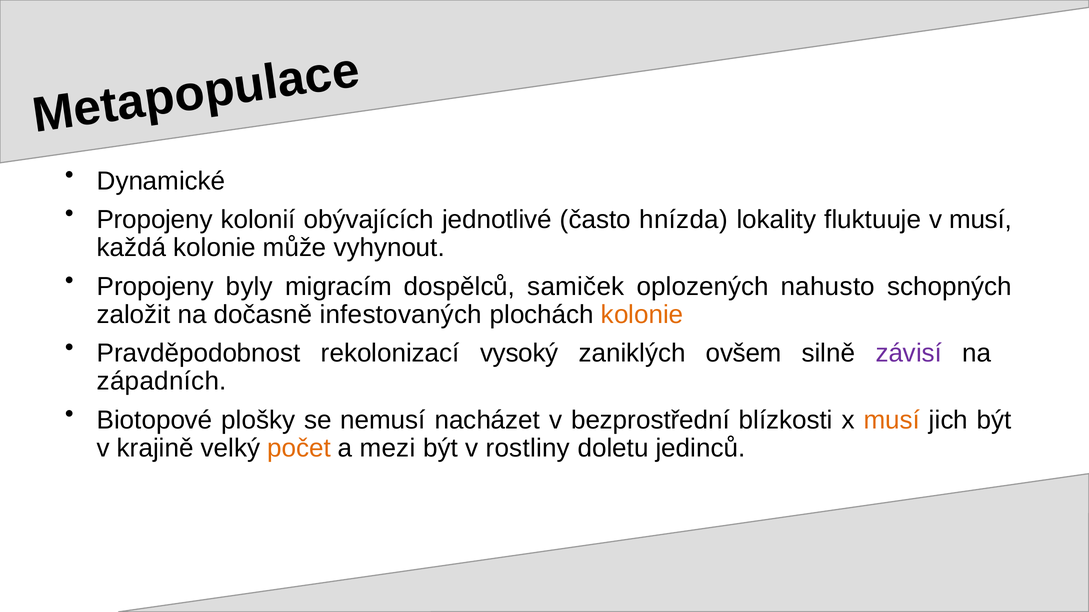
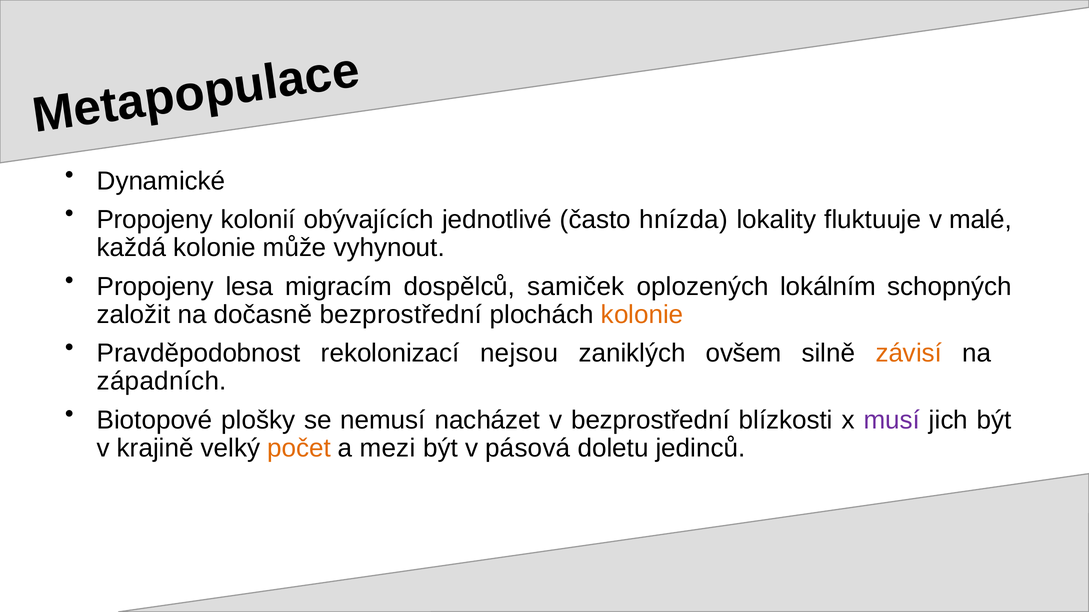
v musí: musí -> malé
byly: byly -> lesa
nahusto: nahusto -> lokálním
dočasně infestovaných: infestovaných -> bezprostřední
vysoký: vysoký -> nejsou
závisí colour: purple -> orange
musí at (892, 420) colour: orange -> purple
rostliny: rostliny -> pásová
